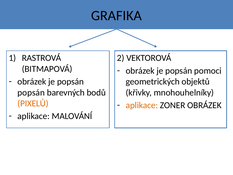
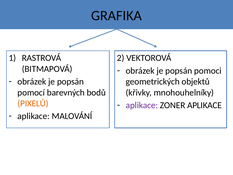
popsán at (31, 92): popsán -> pomocí
aplikace at (142, 105) colour: orange -> purple
ZONER OBRÁZEK: OBRÁZEK -> APLIKACE
